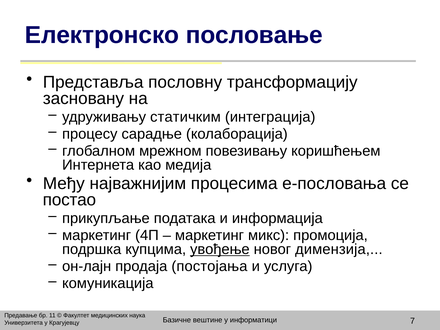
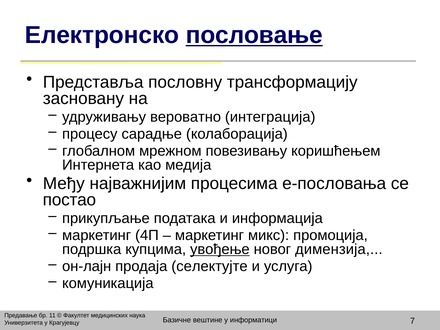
пословање underline: none -> present
статичким: статичким -> вероватно
постојања: постојања -> селектујте
